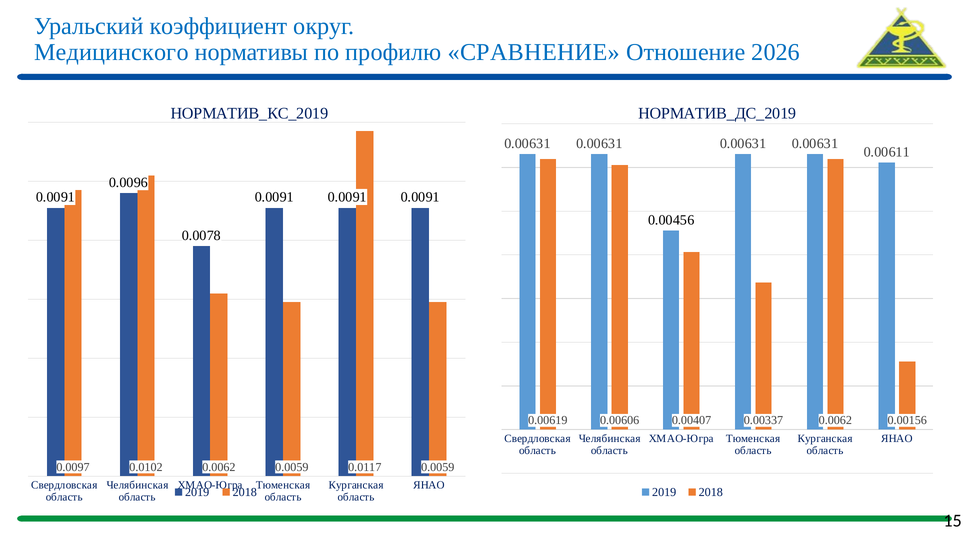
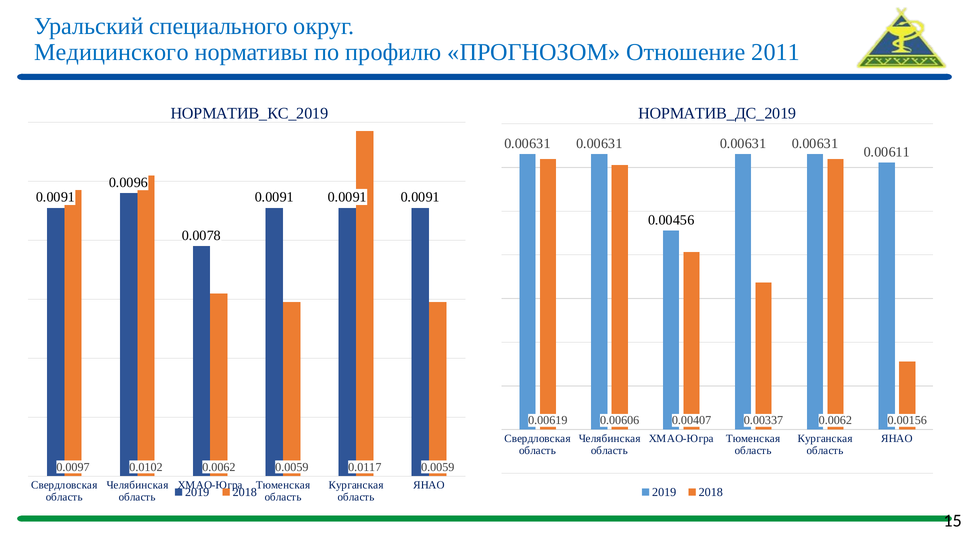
коэффициент: коэффициент -> специального
СРАВНЕНИЕ: СРАВНЕНИЕ -> ПРОГНОЗОМ
2026: 2026 -> 2011
